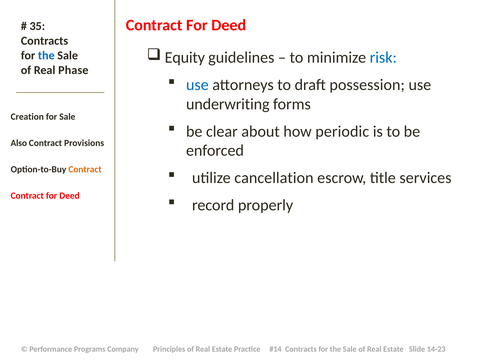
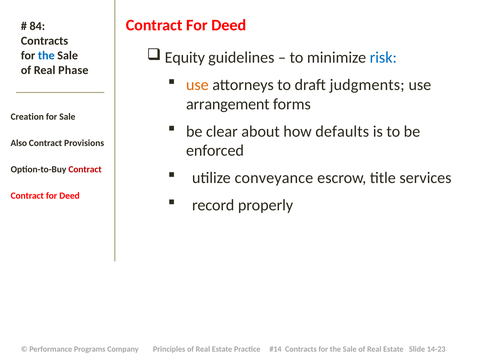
35: 35 -> 84
use at (197, 85) colour: blue -> orange
possession: possession -> judgments
underwriting: underwriting -> arrangement
periodic: periodic -> defaults
Contract at (85, 169) colour: orange -> red
cancellation: cancellation -> conveyance
